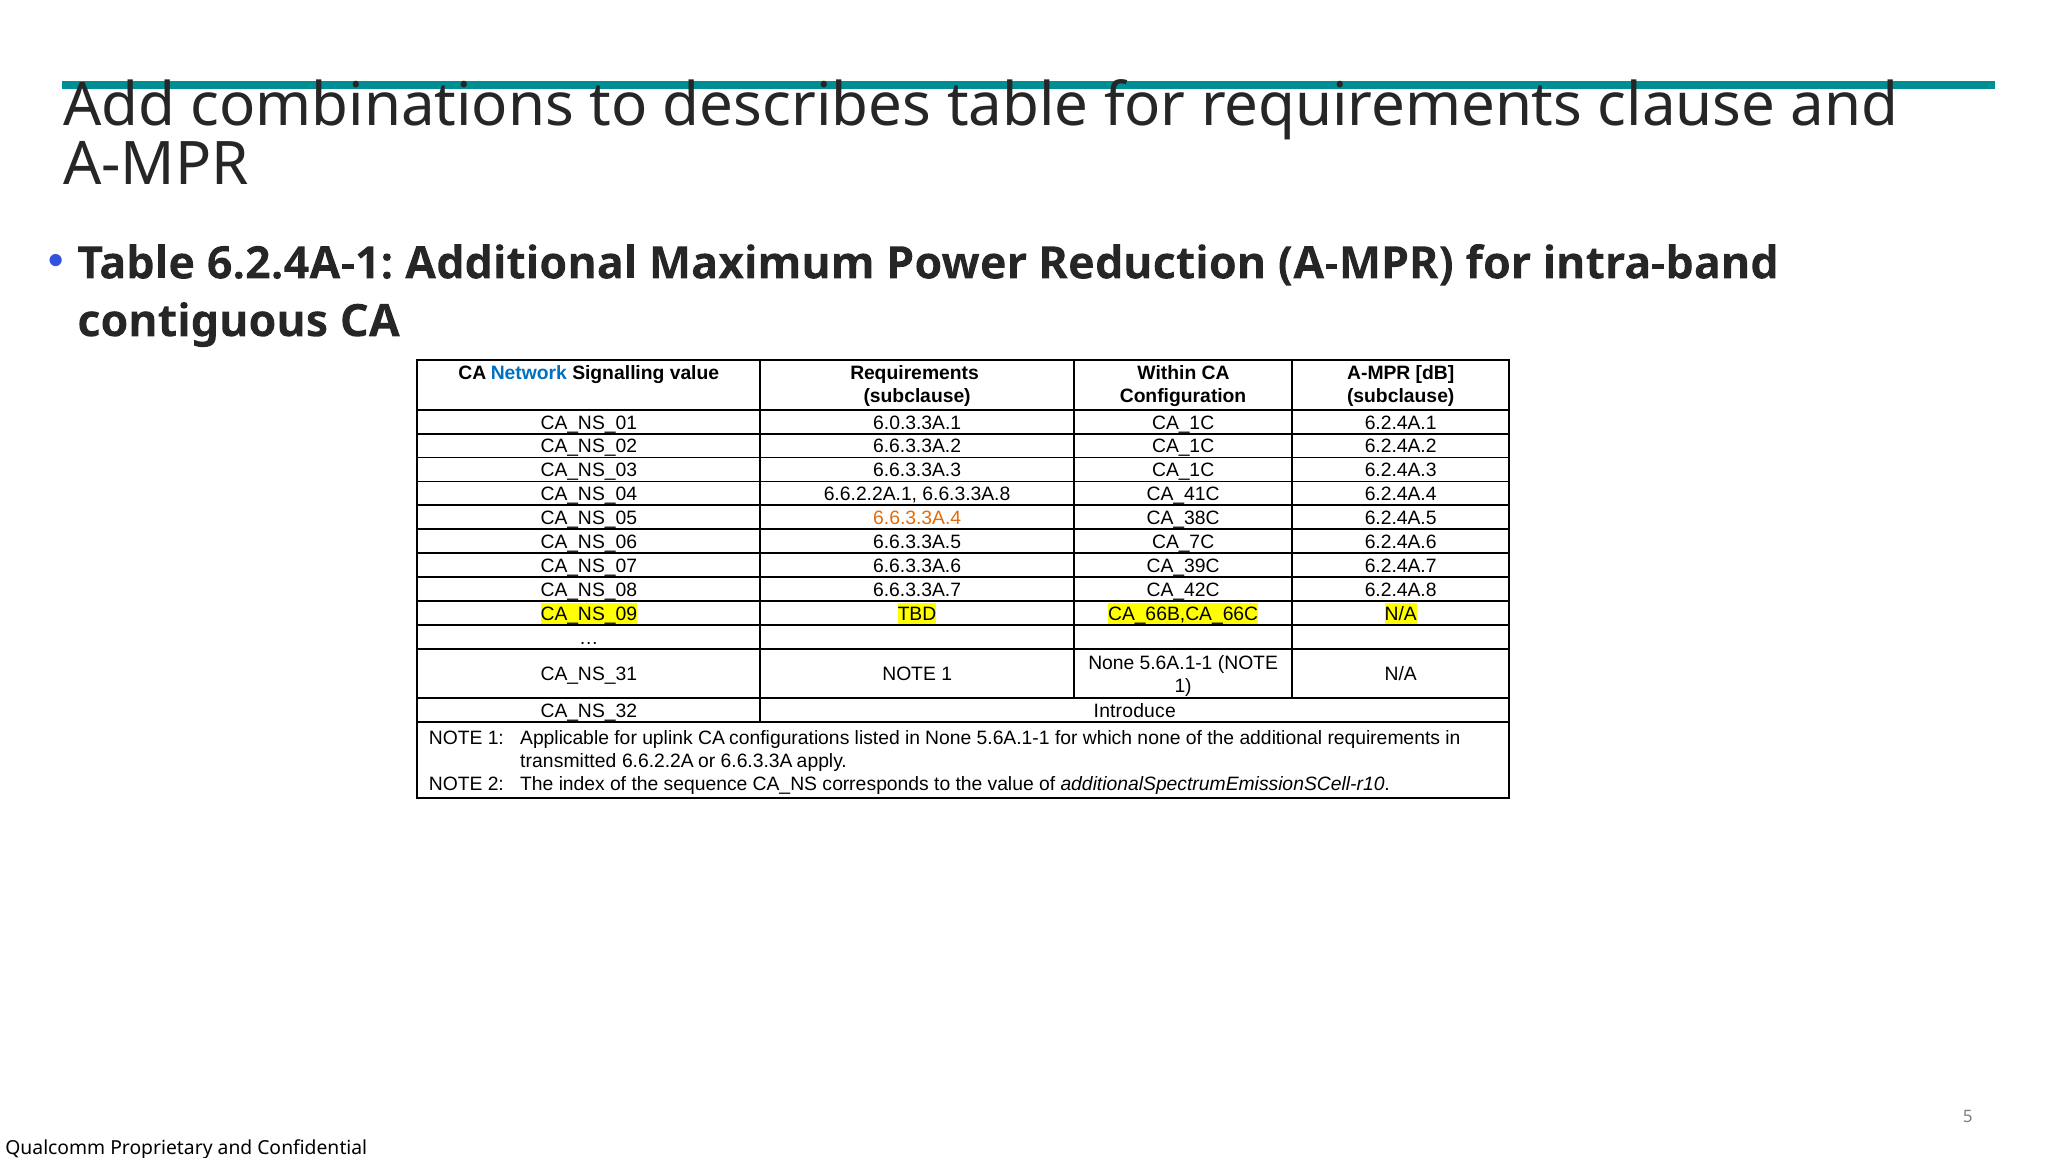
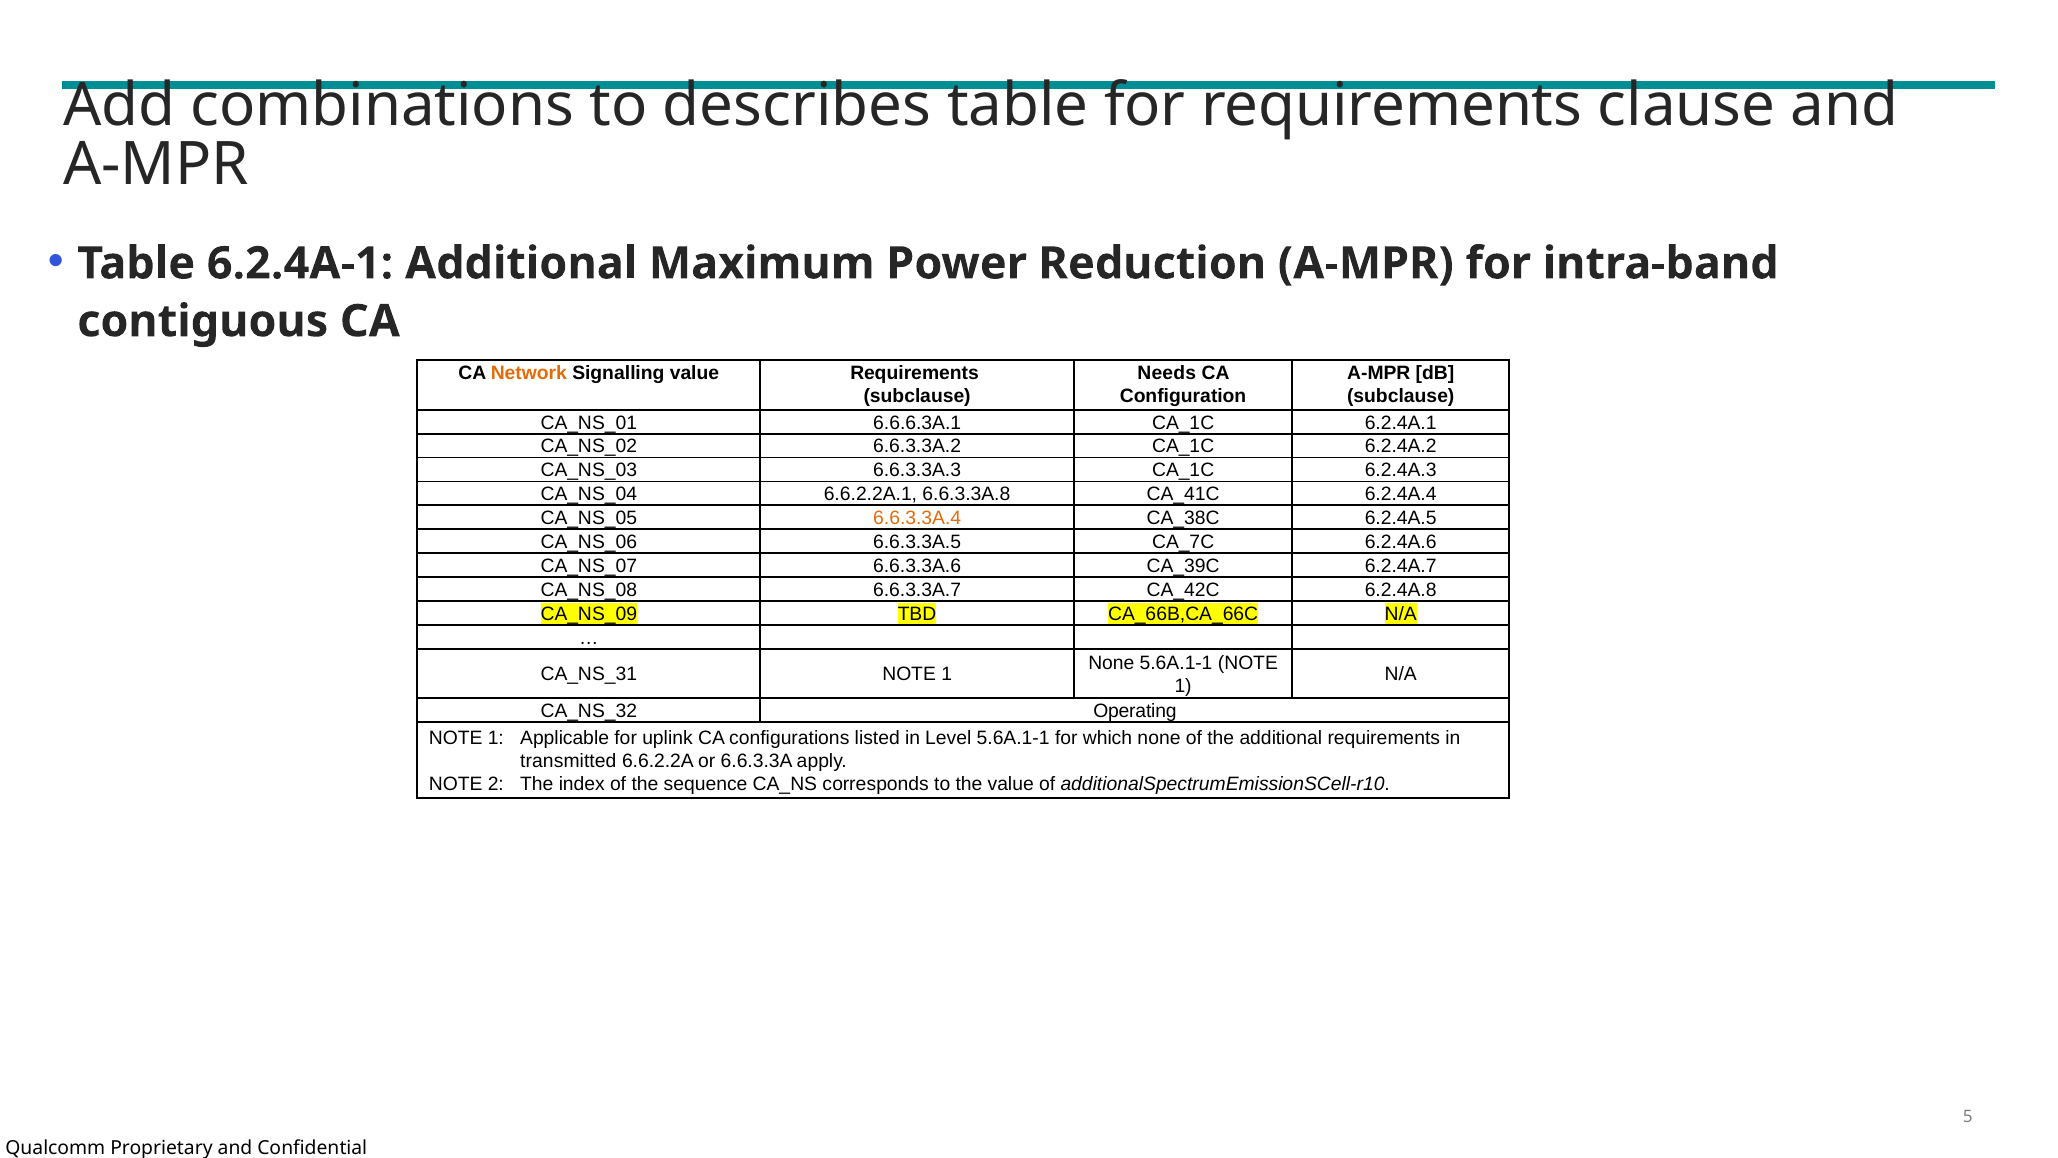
Network colour: blue -> orange
Within: Within -> Needs
6.0.3.3A.1: 6.0.3.3A.1 -> 6.6.6.3A.1
Introduce: Introduce -> Operating
in None: None -> Level
